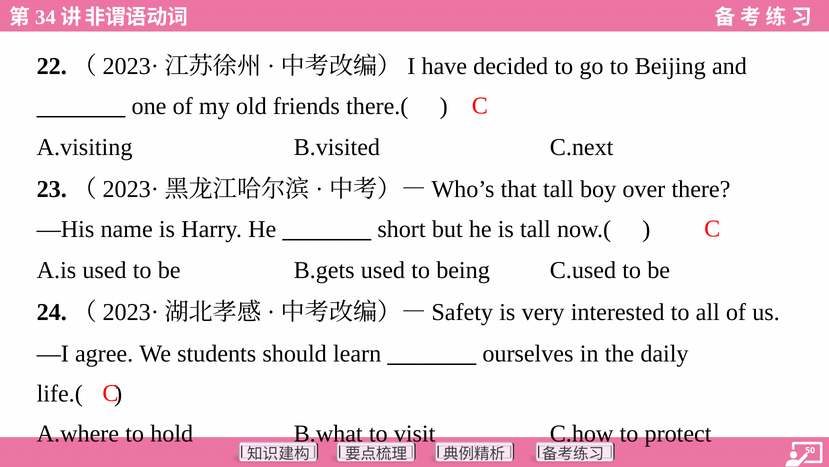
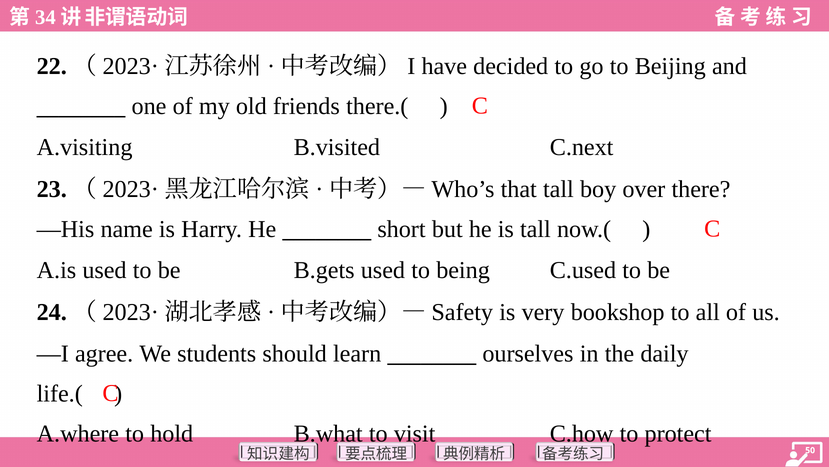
interested: interested -> bookshop
